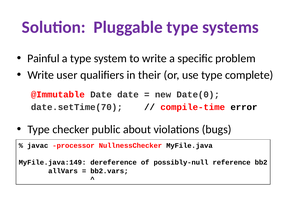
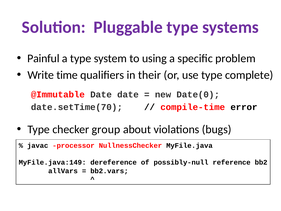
to write: write -> using
user: user -> time
public: public -> group
